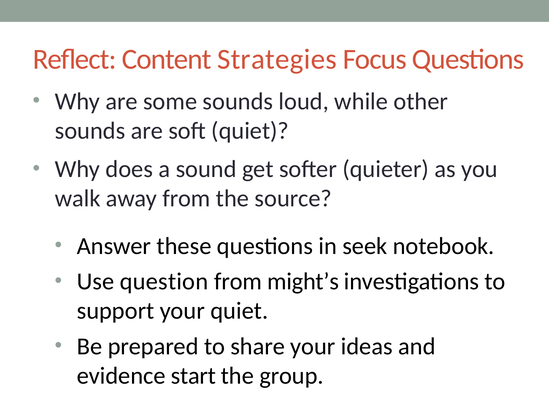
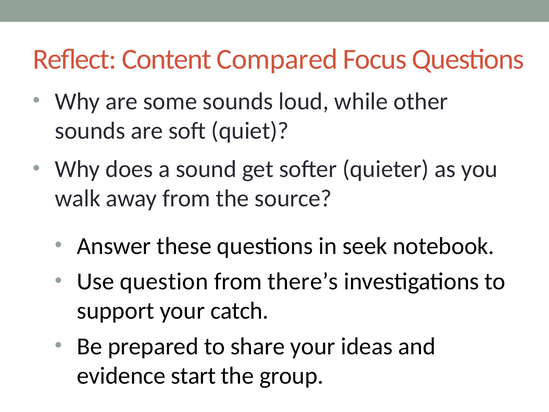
Strategies: Strategies -> Compared
might’s: might’s -> there’s
your quiet: quiet -> catch
